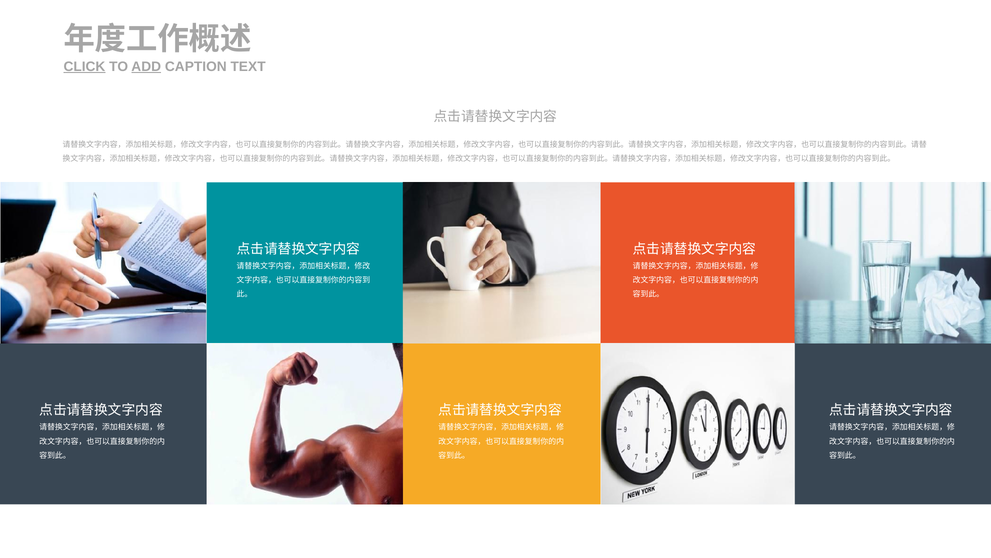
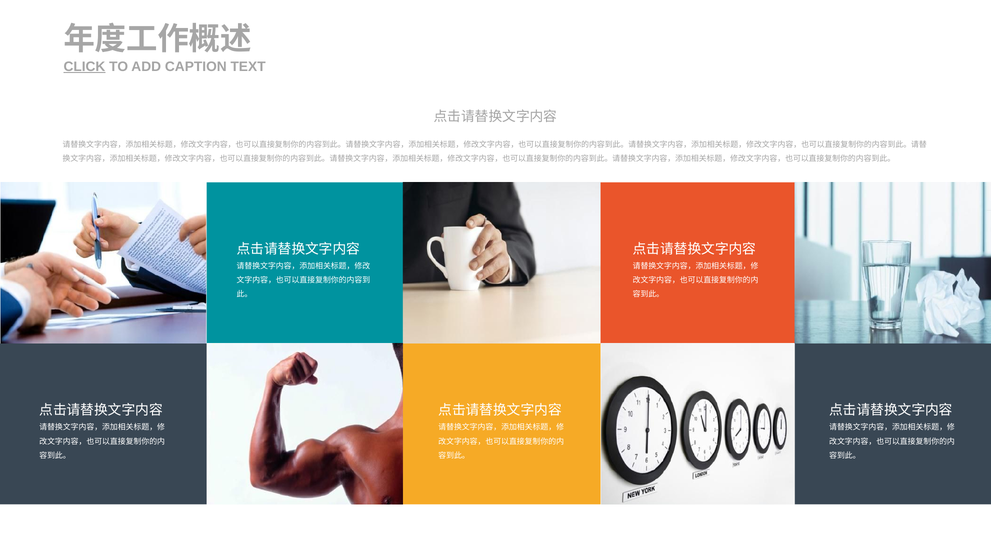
ADD underline: present -> none
